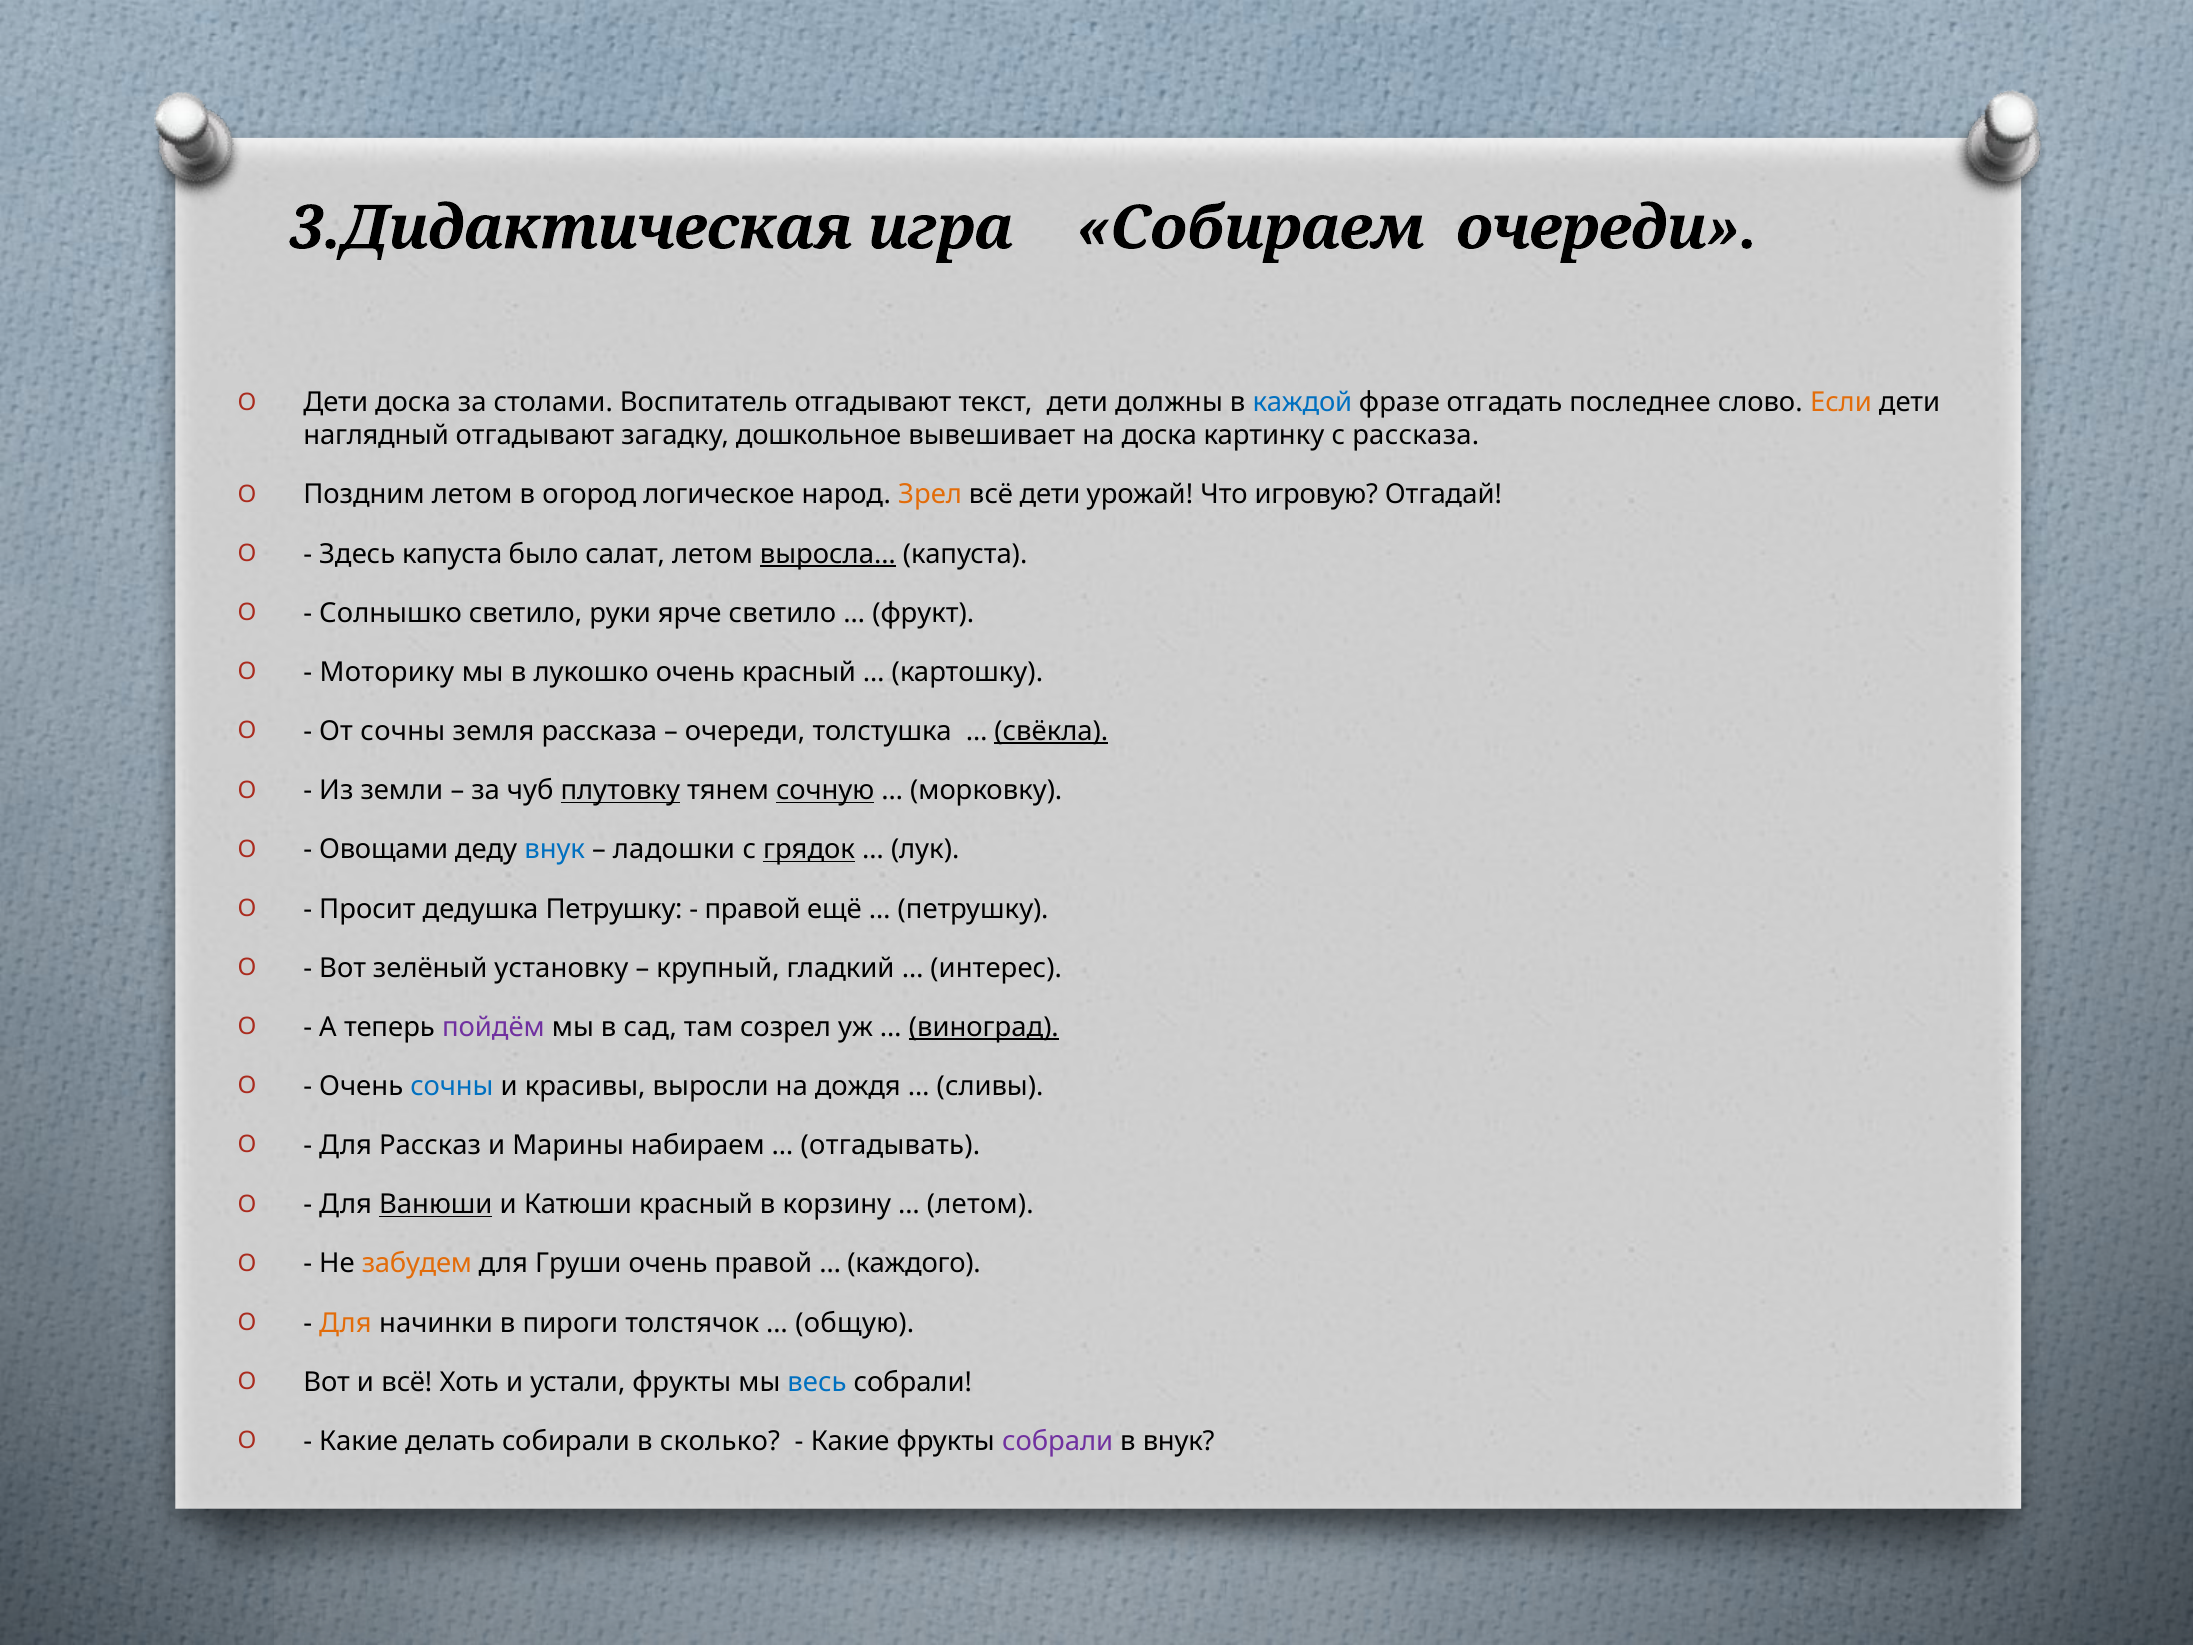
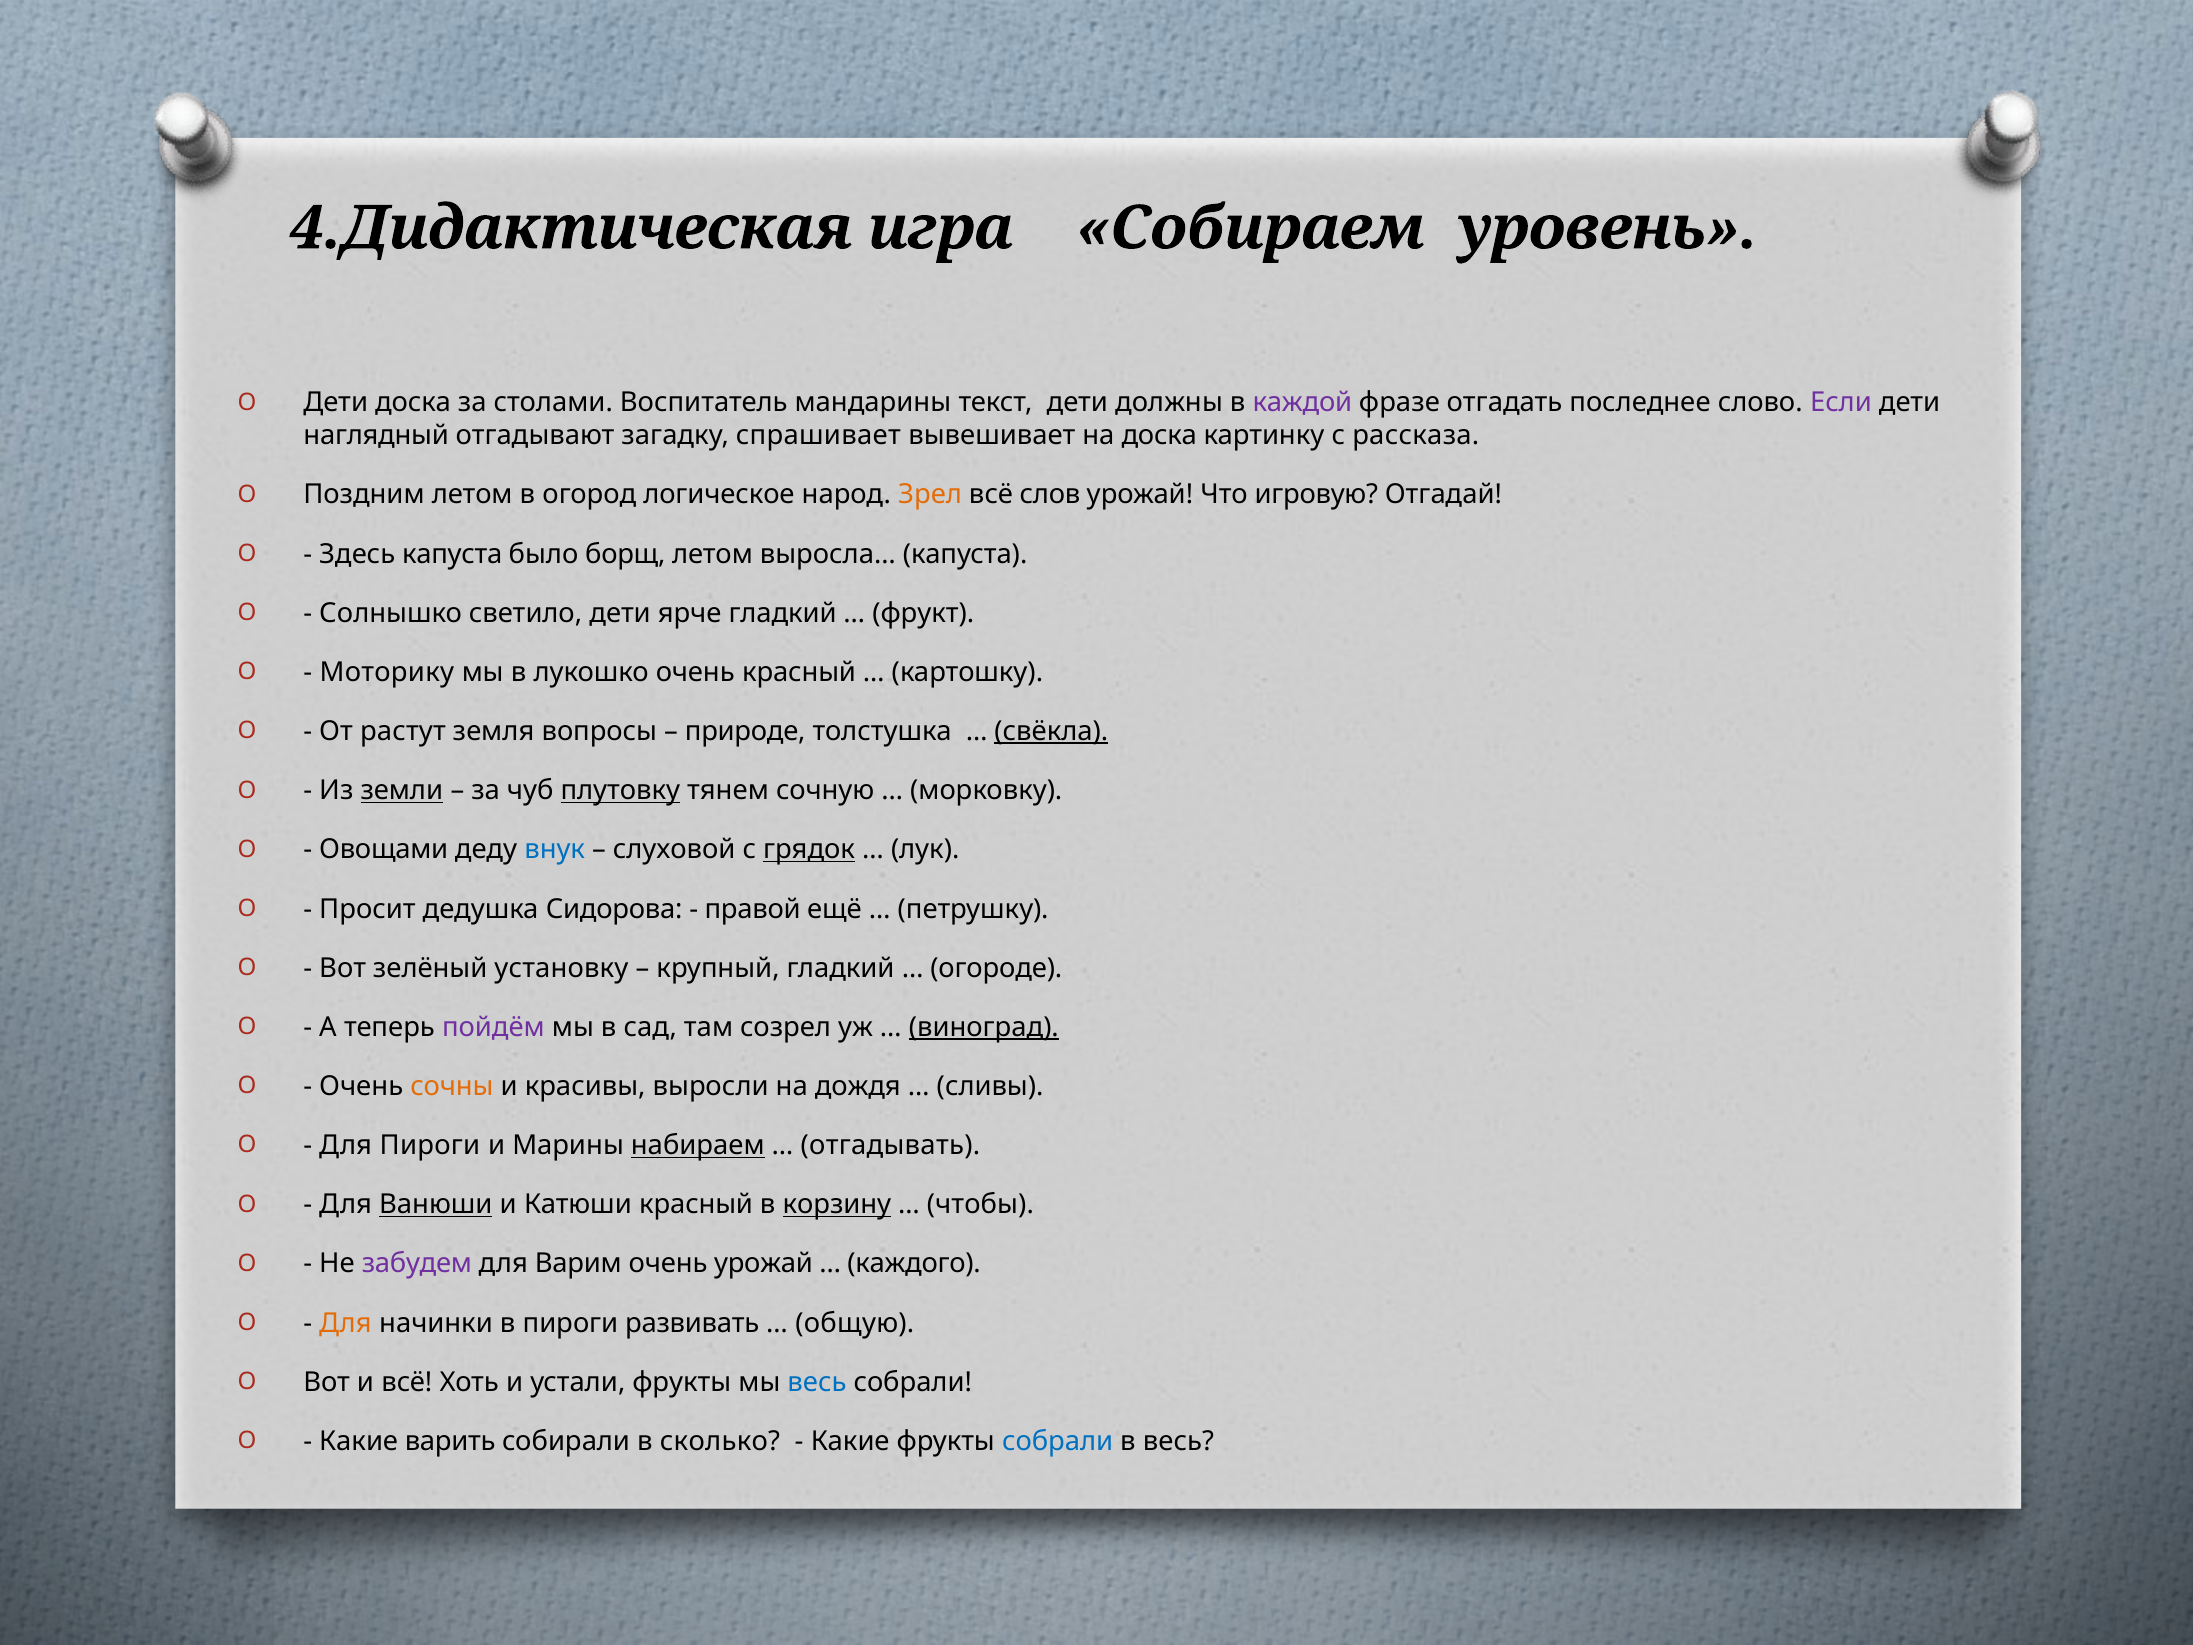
3.Дидактическая: 3.Дидактическая -> 4.Дидактическая
Собираем очереди: очереди -> уровень
Воспитатель отгадывают: отгадывают -> мандарины
каждой colour: blue -> purple
Если colour: orange -> purple
дошкольное: дошкольное -> спрашивает
всё дети: дети -> слов
салат: салат -> борщ
выросла… underline: present -> none
светило руки: руки -> дети
ярче светило: светило -> гладкий
От сочны: сочны -> растут
земля рассказа: рассказа -> вопросы
очереди at (745, 731): очереди -> природе
земли underline: none -> present
сочную underline: present -> none
ладошки: ладошки -> слуховой
дедушка Петрушку: Петрушку -> Сидорова
интерес: интерес -> огороде
сочны at (452, 1086) colour: blue -> orange
Для Рассказ: Рассказ -> Пироги
набираем underline: none -> present
корзину underline: none -> present
летом at (980, 1205): летом -> чтобы
забудем colour: orange -> purple
Груши: Груши -> Варим
очень правой: правой -> урожай
толстячок: толстячок -> развивать
делать: делать -> варить
собрали at (1058, 1441) colour: purple -> blue
в внук: внук -> весь
